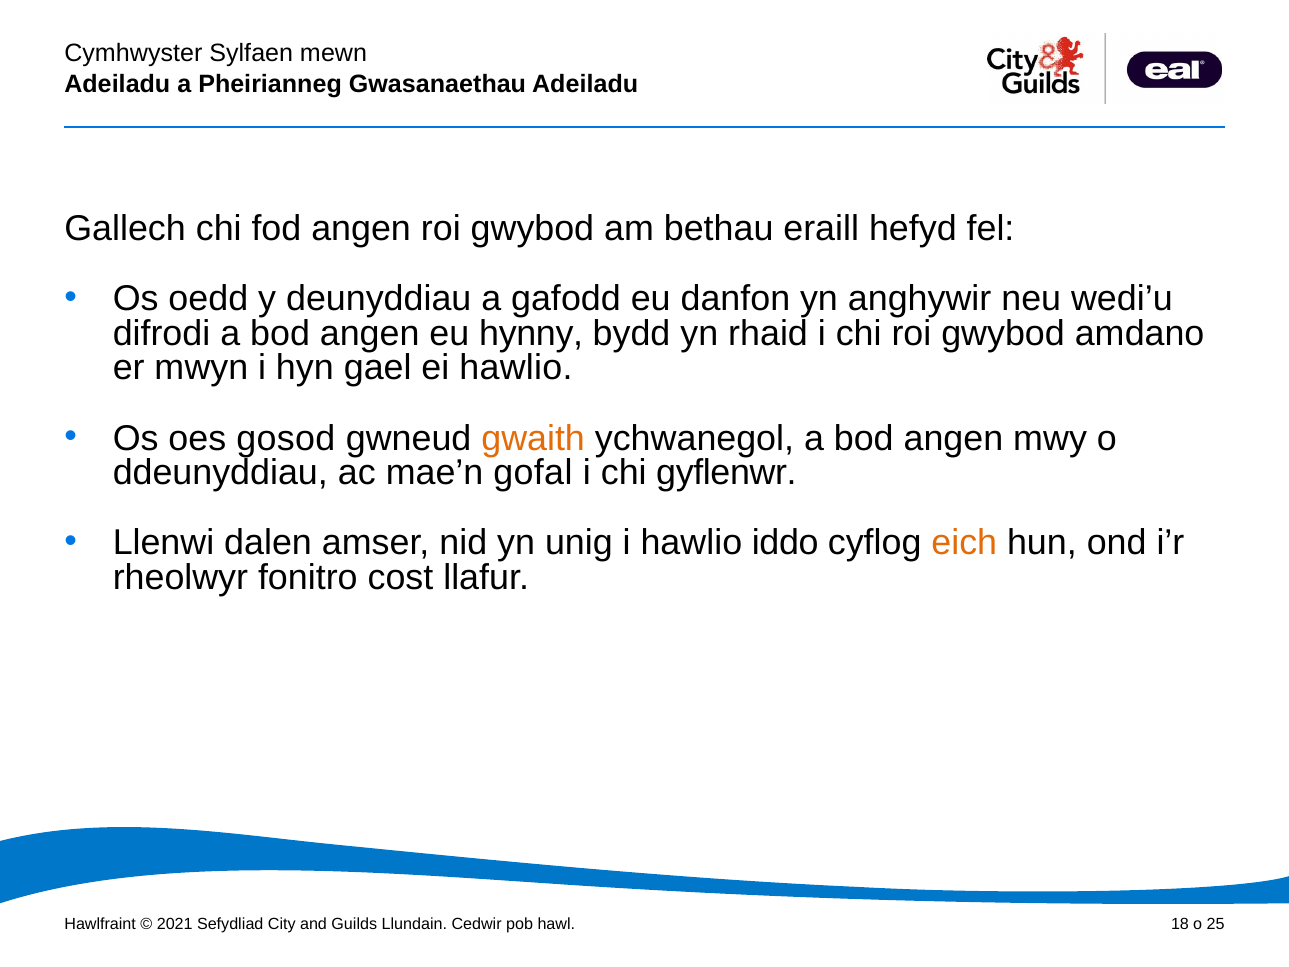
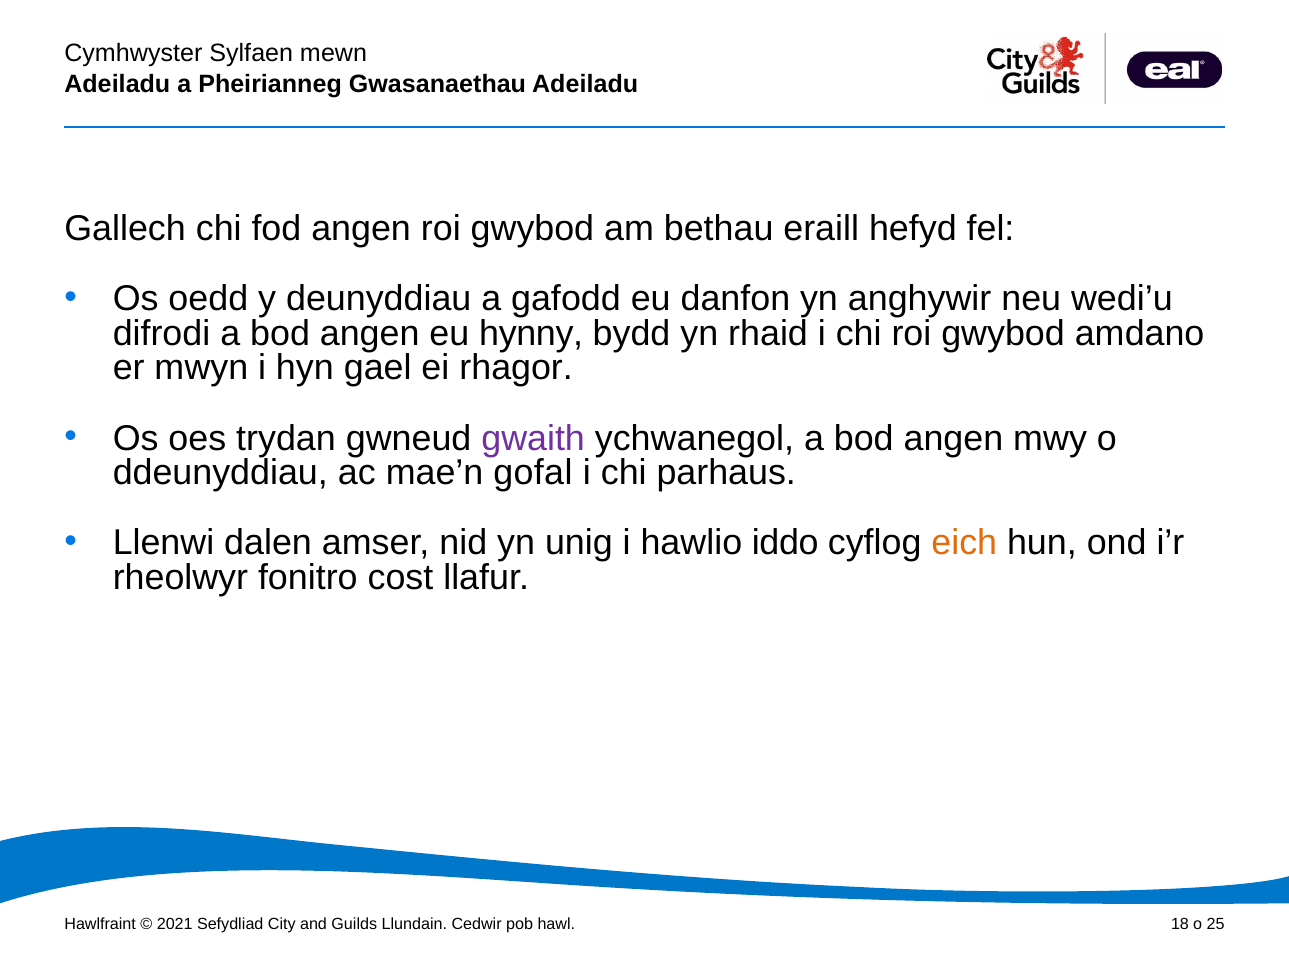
ei hawlio: hawlio -> rhagor
gosod: gosod -> trydan
gwaith colour: orange -> purple
gyflenwr: gyflenwr -> parhaus
